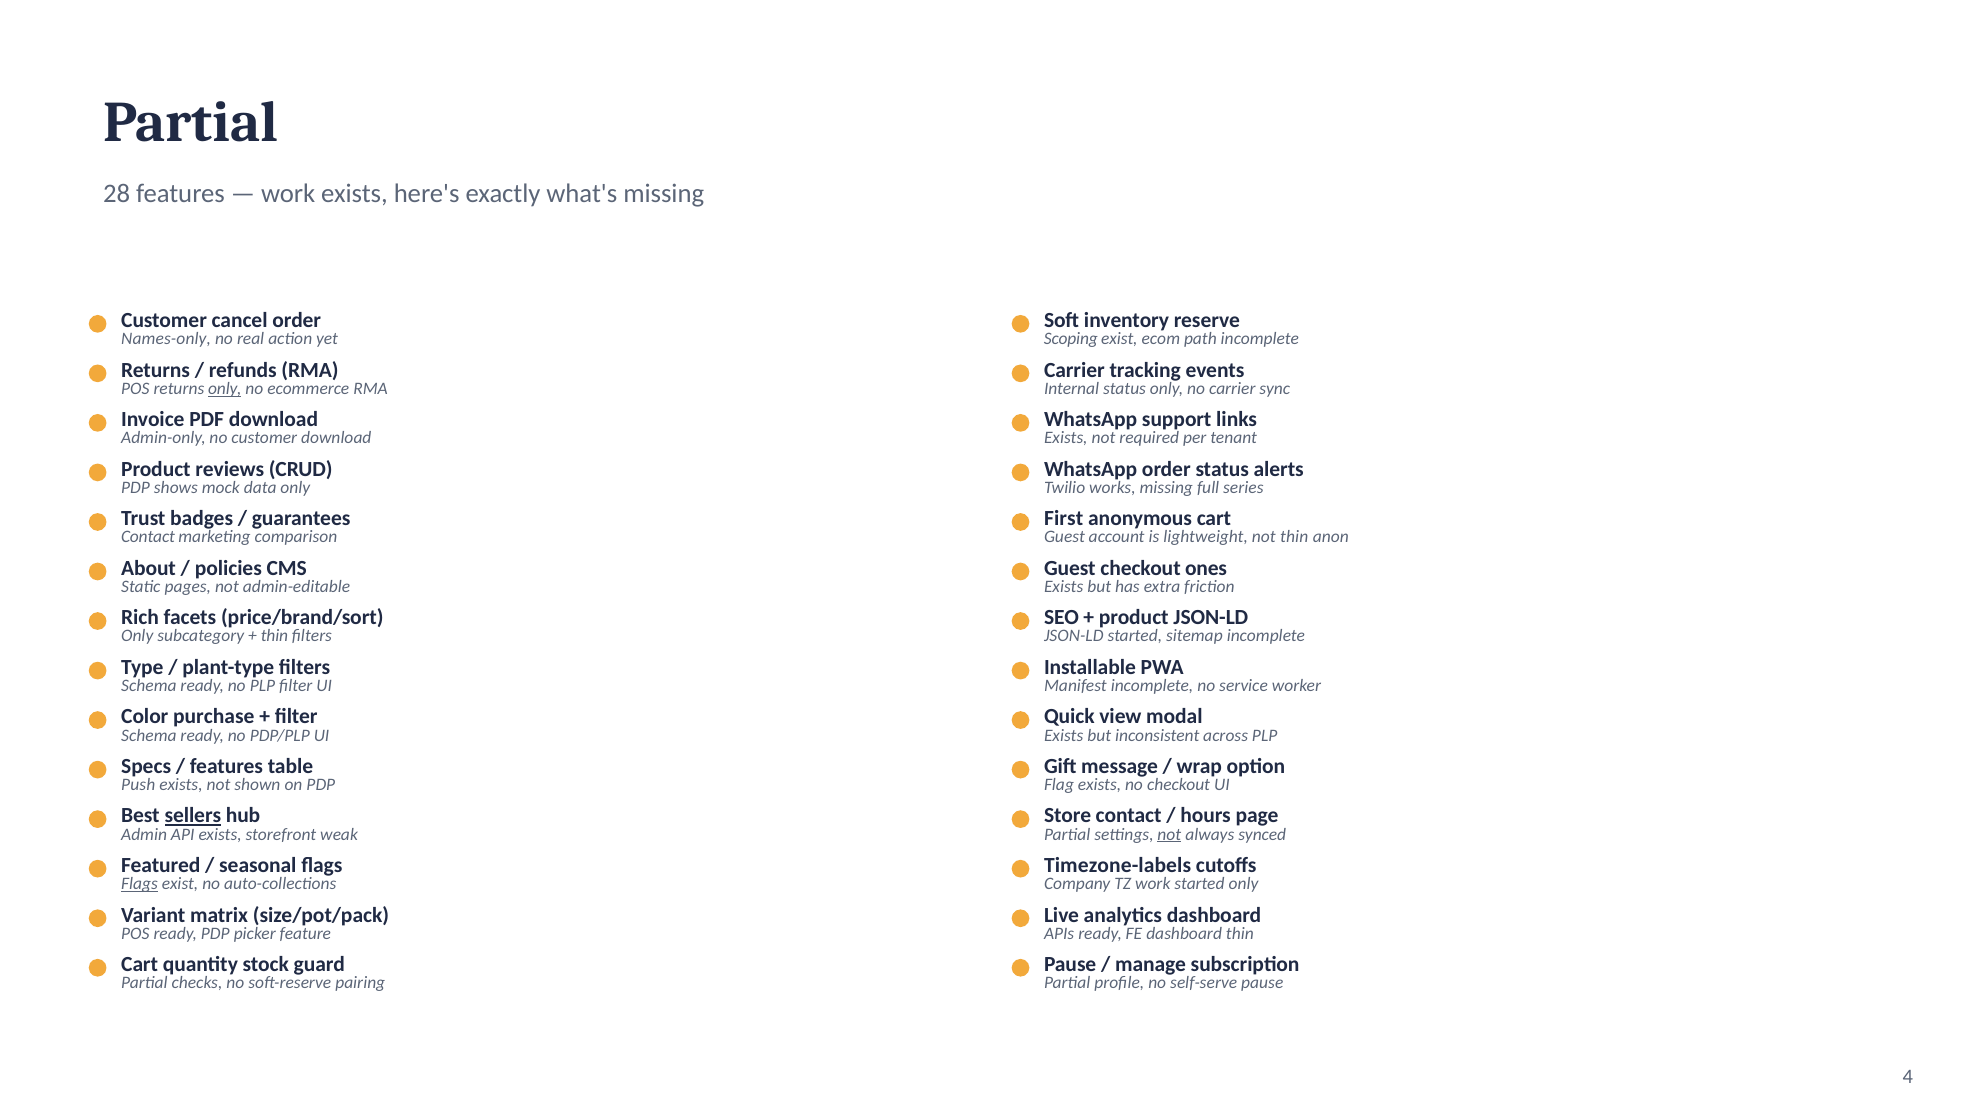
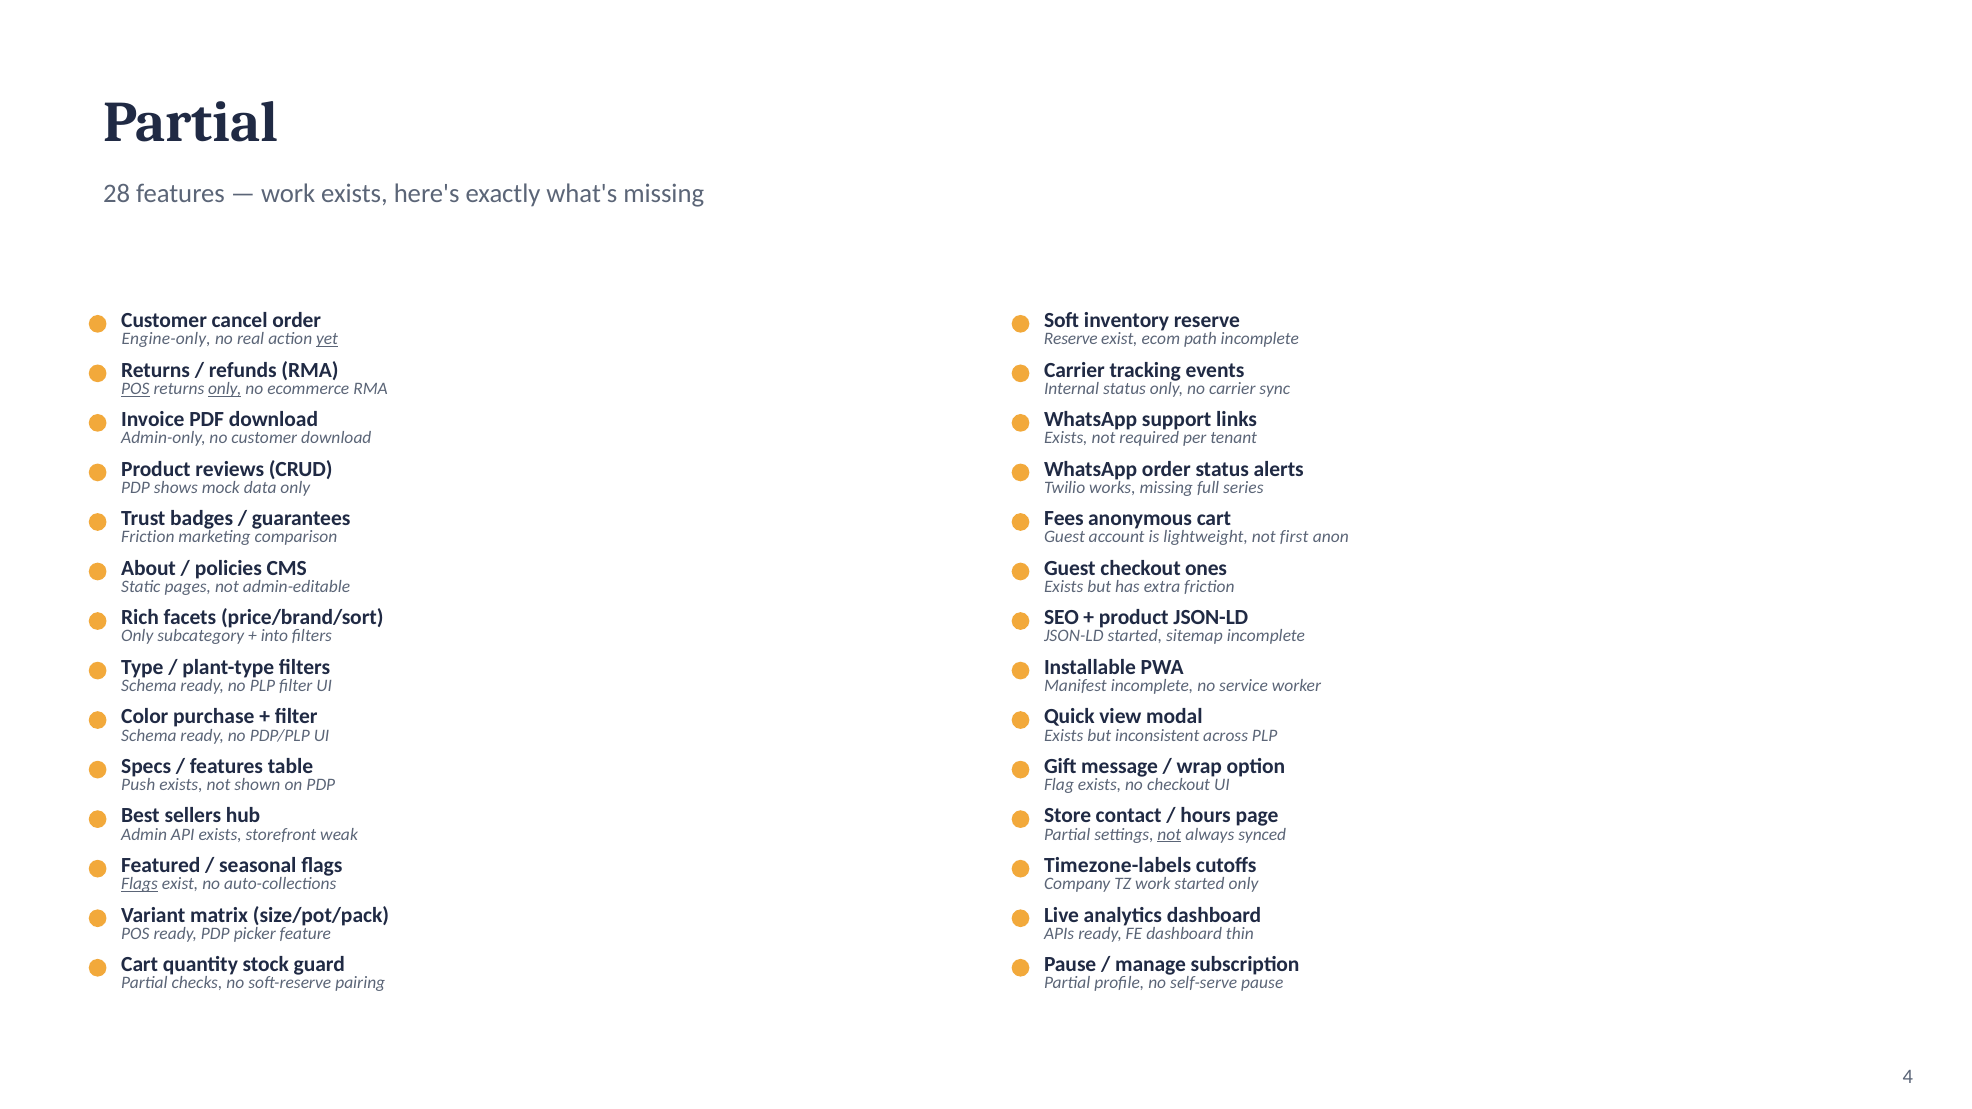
Names-only: Names-only -> Engine-only
yet underline: none -> present
Scoping at (1071, 339): Scoping -> Reserve
POS at (135, 389) underline: none -> present
First: First -> Fees
Contact at (148, 537): Contact -> Friction
not thin: thin -> first
thin at (274, 636): thin -> into
sellers underline: present -> none
